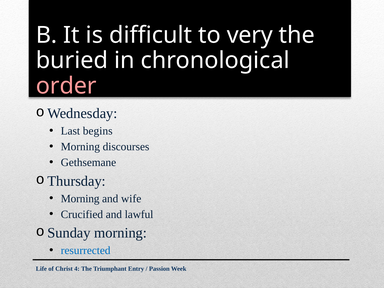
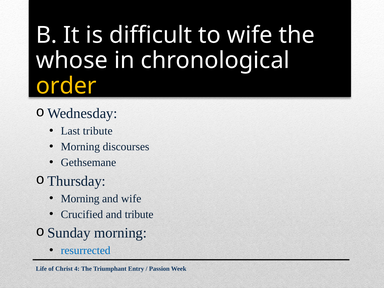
to very: very -> wife
buried: buried -> whose
order colour: pink -> yellow
Last begins: begins -> tribute
and lawful: lawful -> tribute
